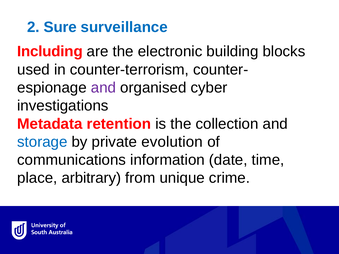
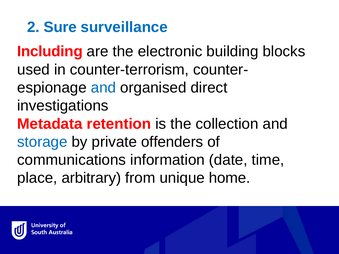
and at (103, 88) colour: purple -> blue
cyber: cyber -> direct
evolution: evolution -> offenders
crime: crime -> home
